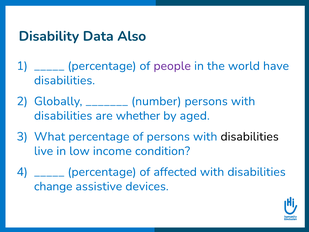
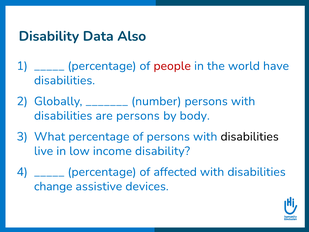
people colour: purple -> red
are whether: whether -> persons
aged: aged -> body
income condition: condition -> disability
